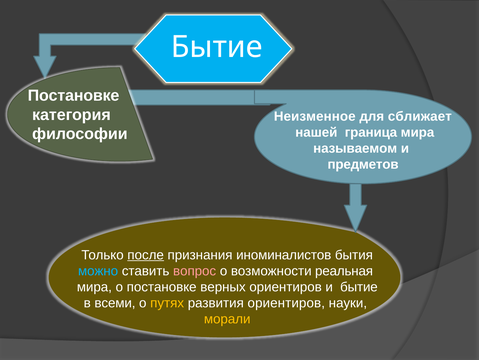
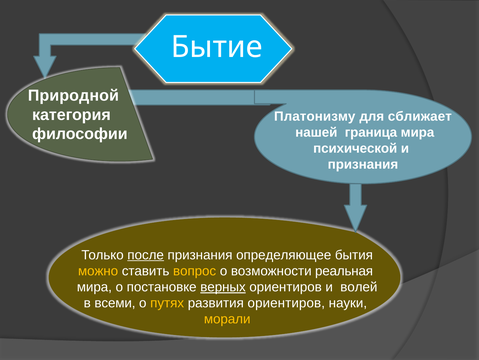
Постановке at (74, 95): Постановке -> Природной
Неизменное: Неизменное -> Платонизму
называемом: называемом -> психической
предметов at (363, 164): предметов -> признания
иноминалистов: иноминалистов -> определяющее
можно colour: light blue -> yellow
вопрос colour: pink -> yellow
верных underline: none -> present
и бытие: бытие -> волей
